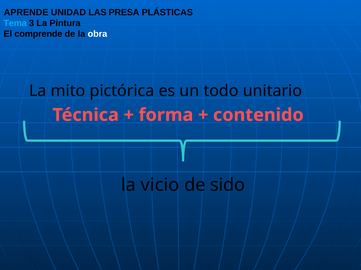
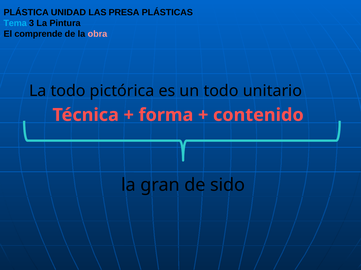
APRENDE: APRENDE -> PLÁSTICA
obra colour: white -> pink
La mito: mito -> todo
vicio: vicio -> gran
